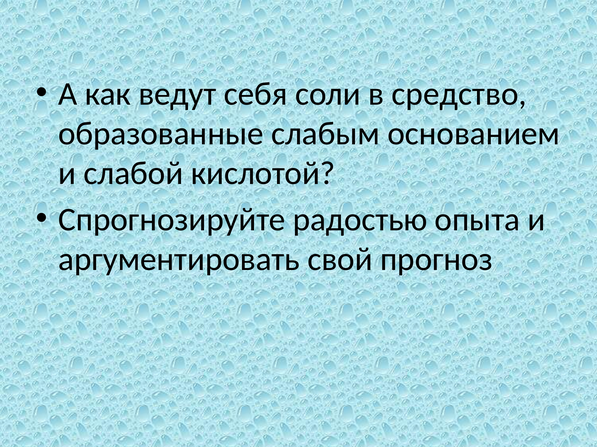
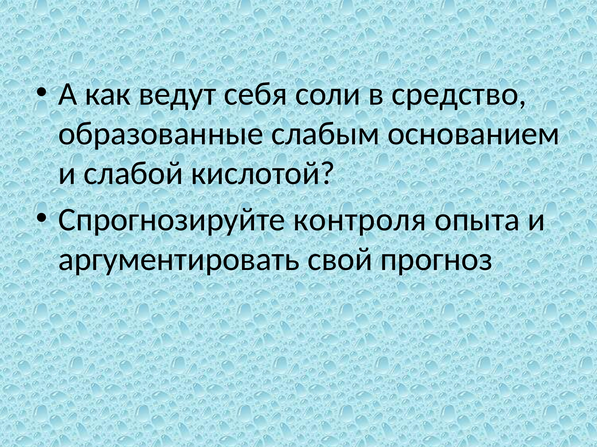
радостью: радостью -> контроля
